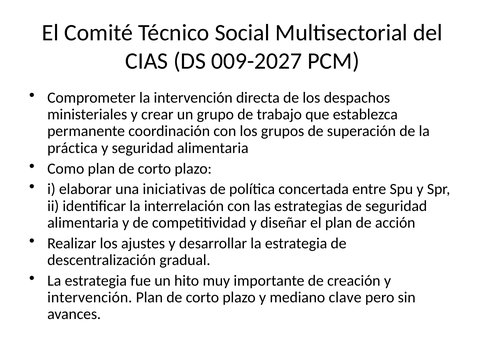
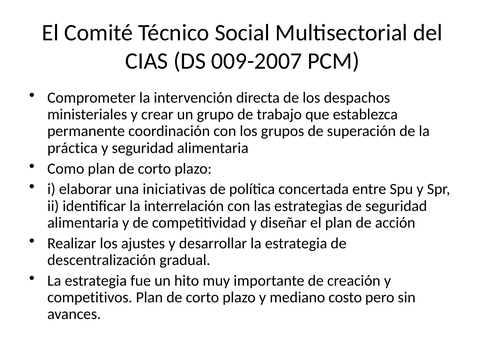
009-2027: 009-2027 -> 009-2007
intervención at (90, 297): intervención -> competitivos
clave: clave -> costo
